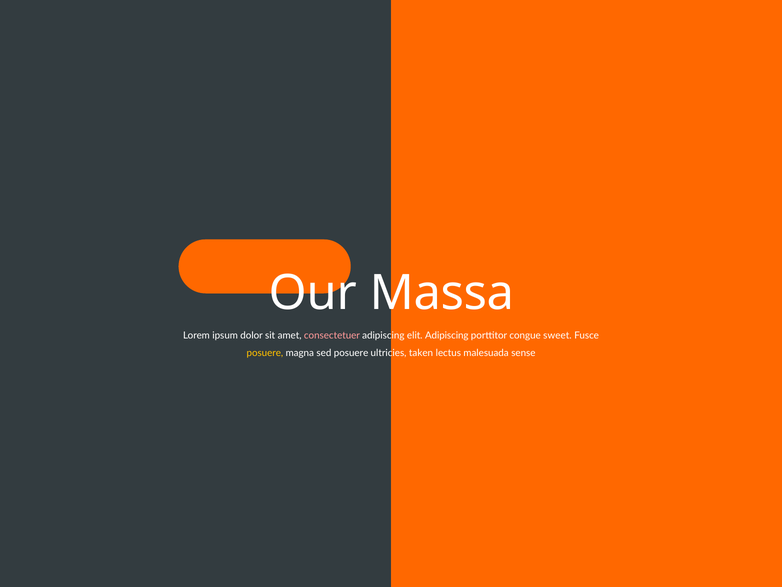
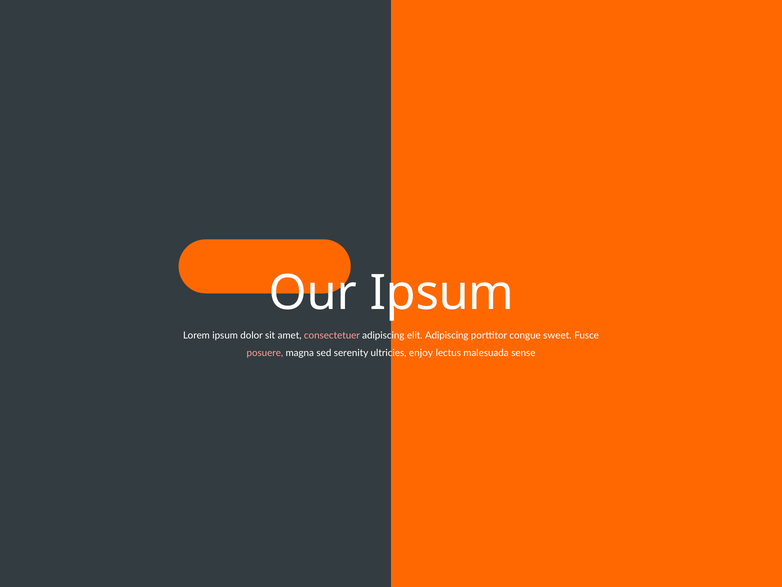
Our Massa: Massa -> Ipsum
posuere at (265, 353) colour: yellow -> pink
sed posuere: posuere -> serenity
taken: taken -> enjoy
